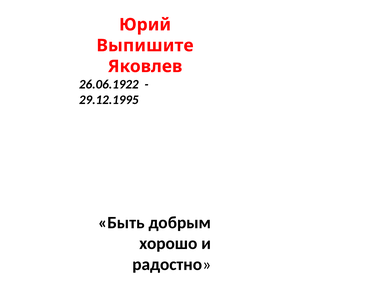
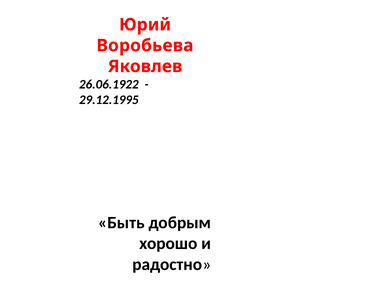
Выпишите: Выпишите -> Воробьева
